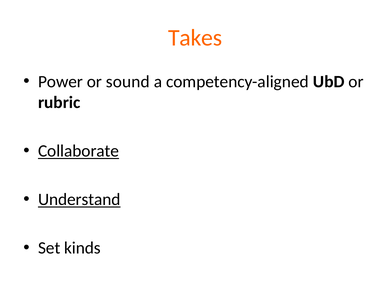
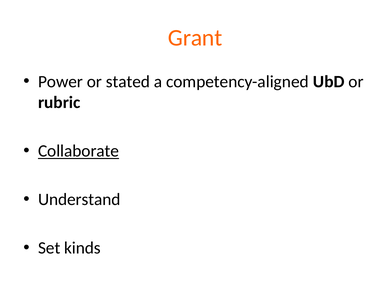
Takes: Takes -> Grant
sound: sound -> stated
Understand underline: present -> none
